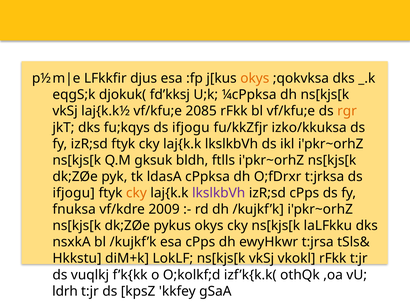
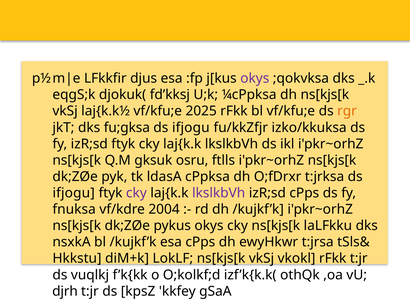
okys at (255, 79) colour: orange -> purple
2085: 2085 -> 2025
fu;kqys: fu;kqys -> fu;gksa
bldh: bldh -> osru
cky at (136, 193) colour: orange -> purple
2009: 2009 -> 2004
ldrh: ldrh -> djrh
